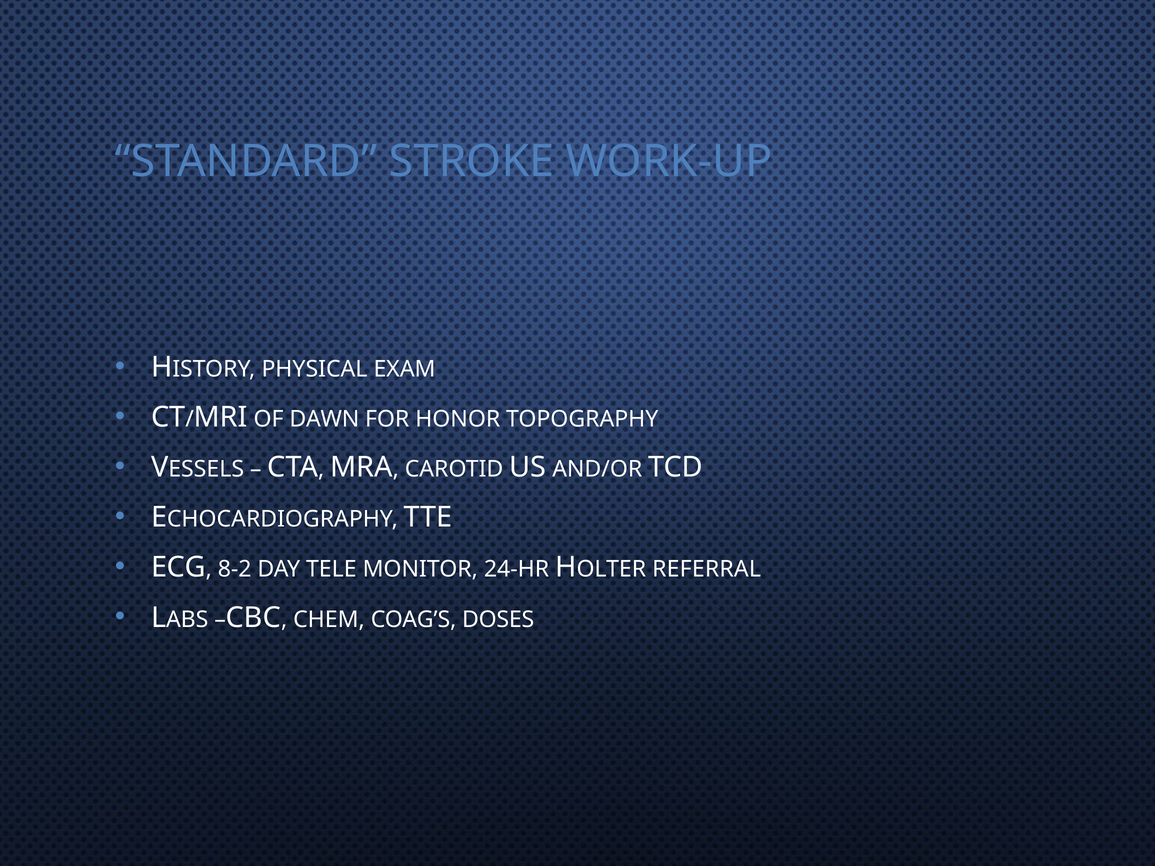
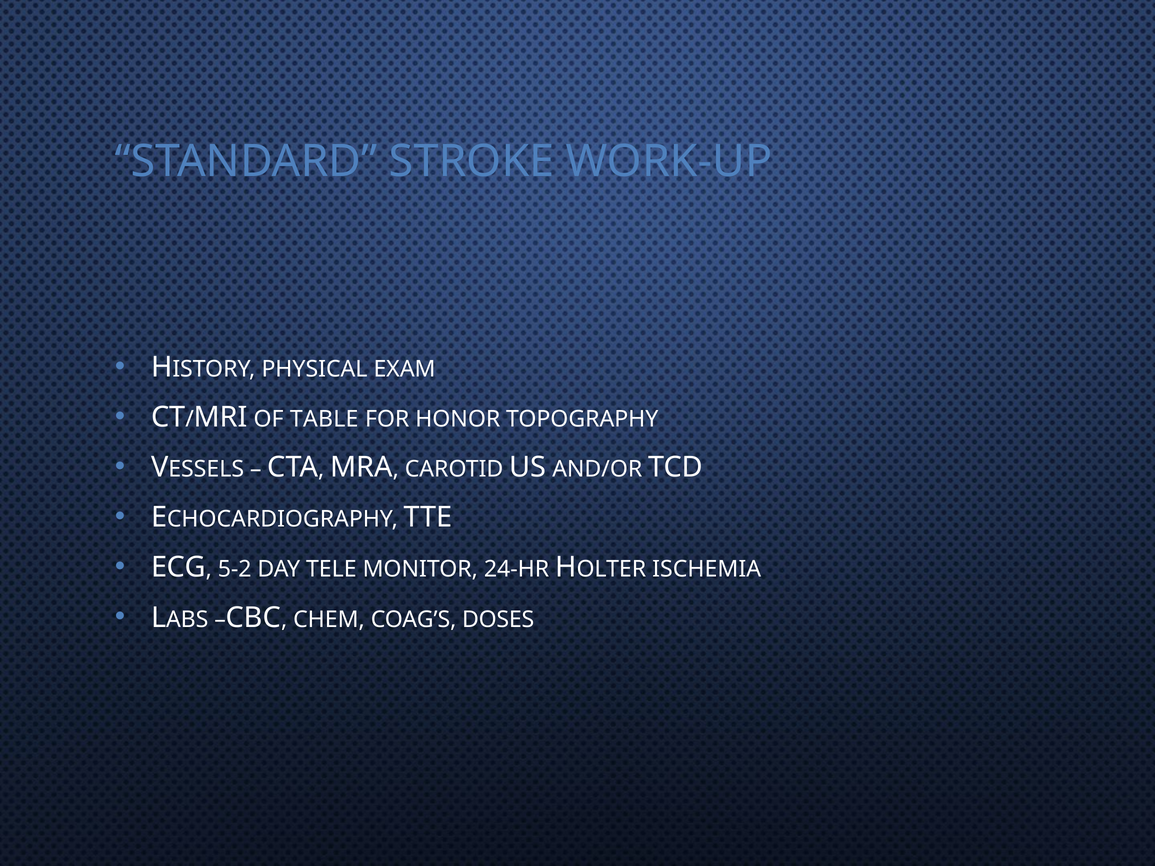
DAWN: DAWN -> TABLE
8-2: 8-2 -> 5-2
REFERRAL: REFERRAL -> ISCHEMIA
